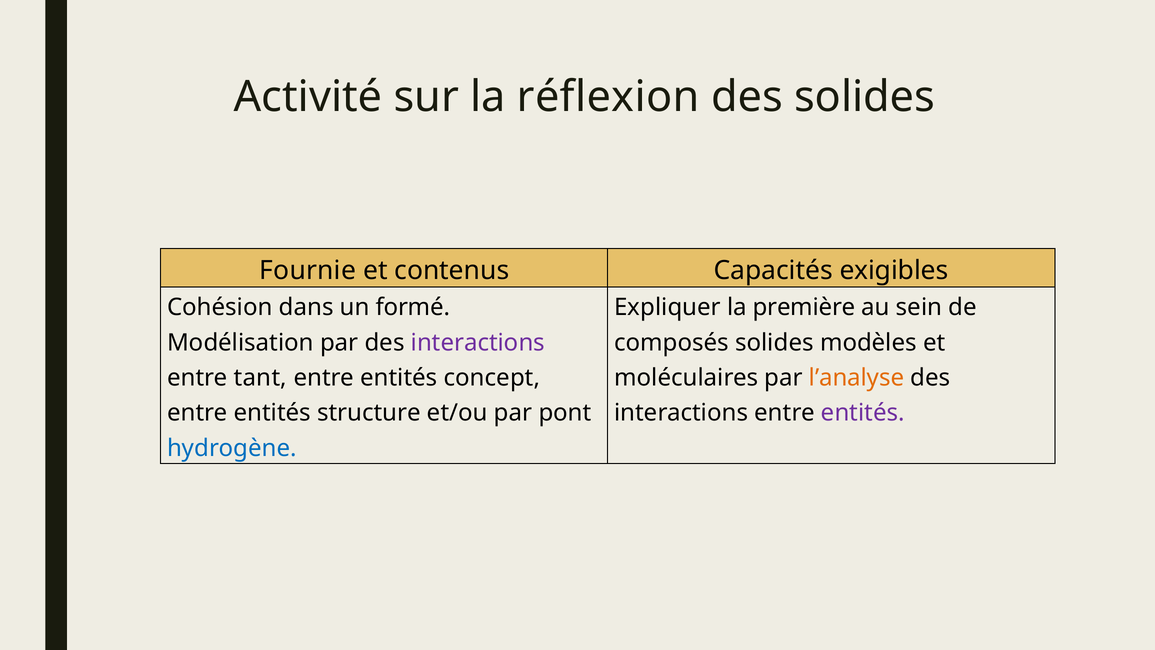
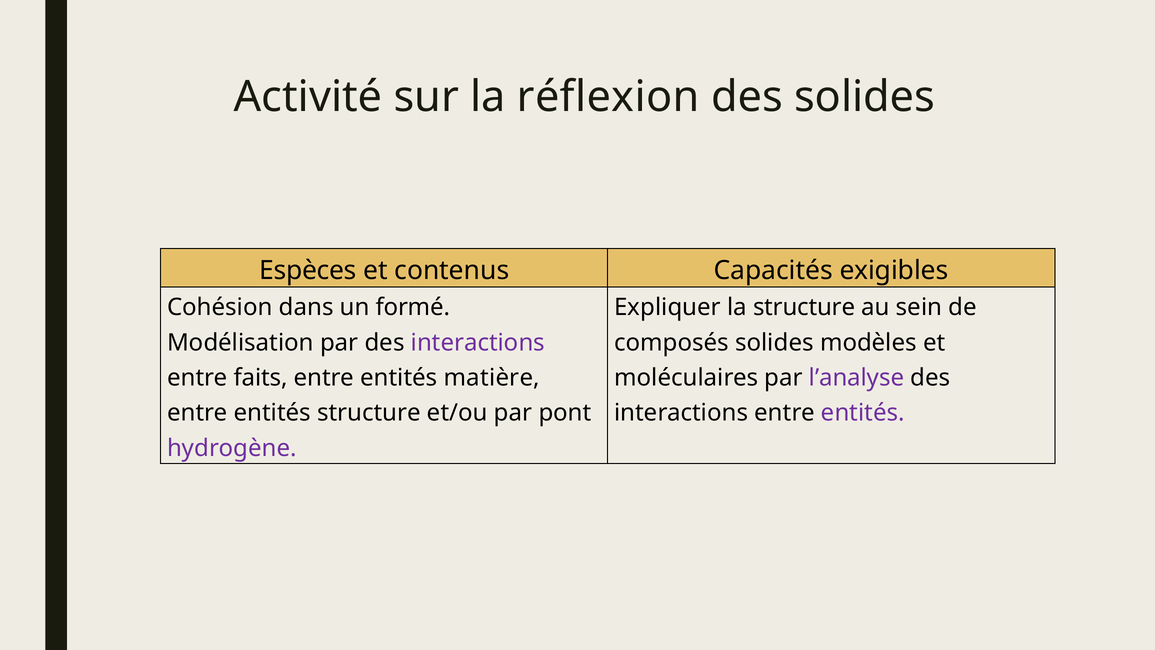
Fournie: Fournie -> Espèces
la première: première -> structure
tant: tant -> faits
concept: concept -> matière
l’analyse colour: orange -> purple
hydrogène colour: blue -> purple
